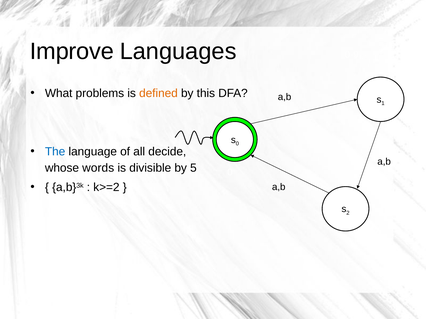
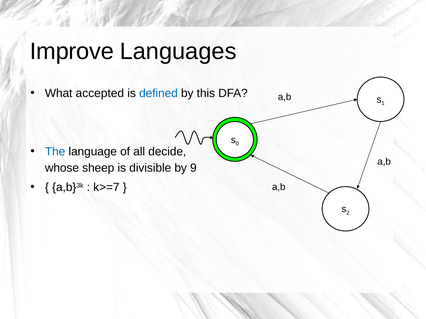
problems: problems -> accepted
defined colour: orange -> blue
words: words -> sheep
5: 5 -> 9
k>=2: k>=2 -> k>=7
